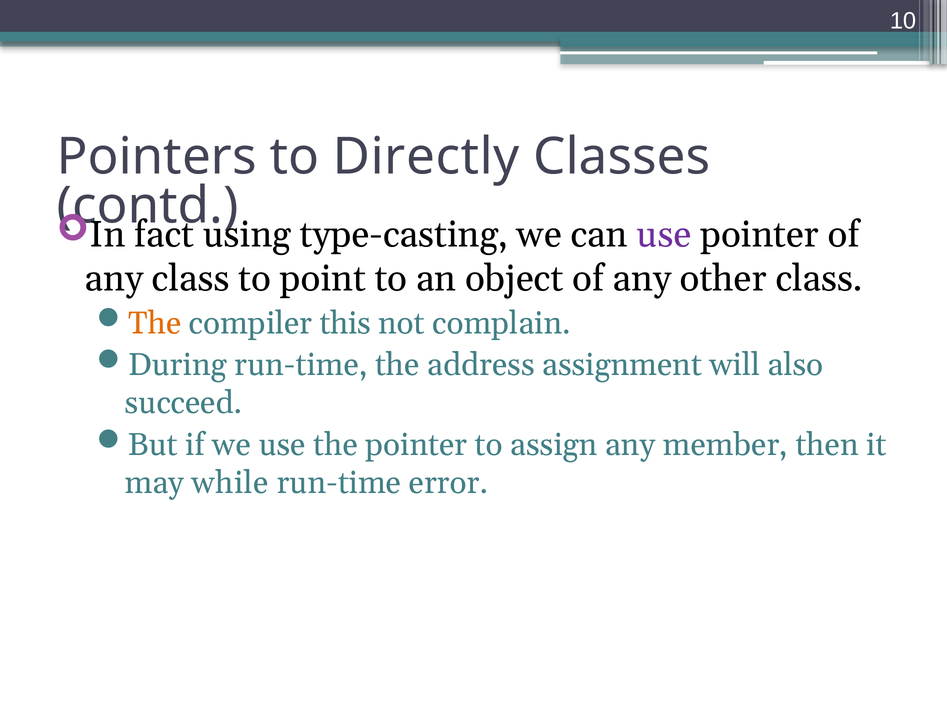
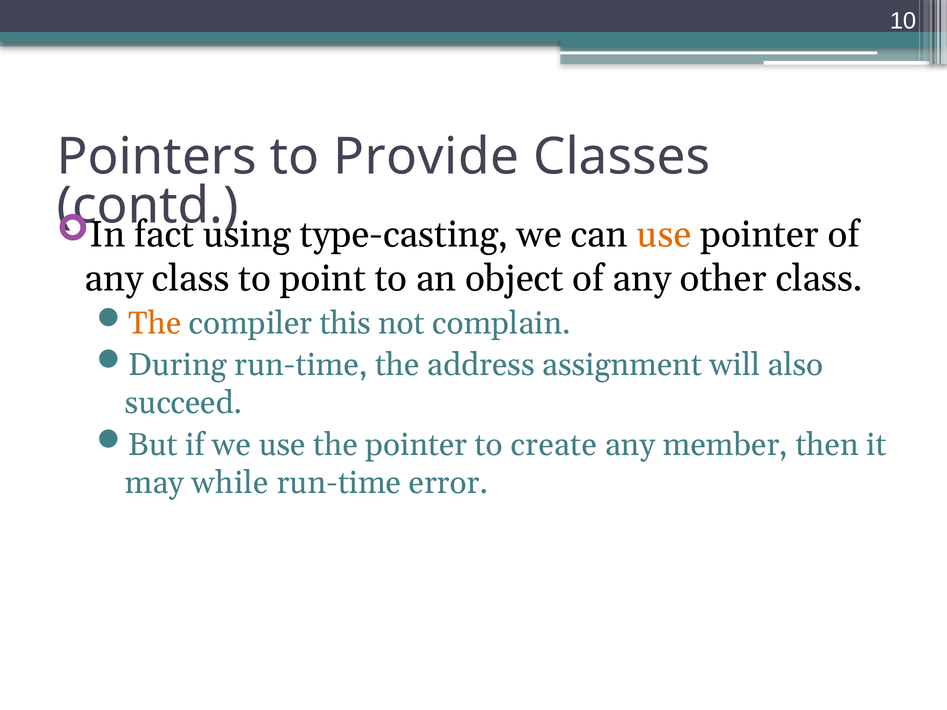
Directly: Directly -> Provide
use at (664, 235) colour: purple -> orange
assign: assign -> create
